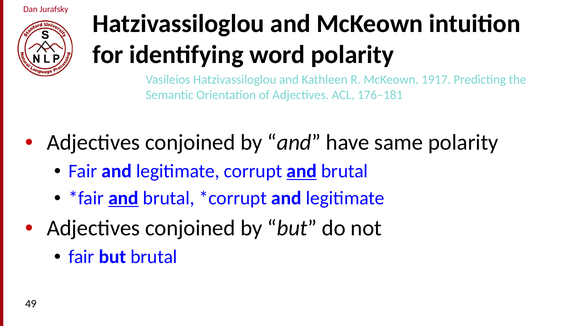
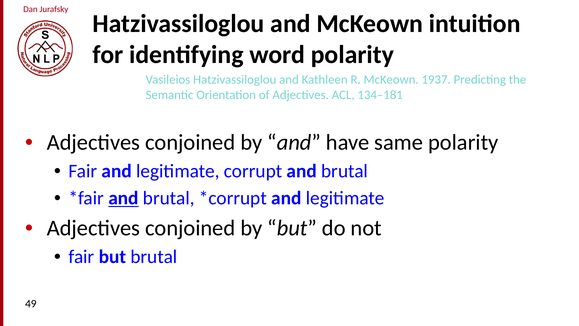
1917: 1917 -> 1937
176–181: 176–181 -> 134–181
and at (302, 171) underline: present -> none
